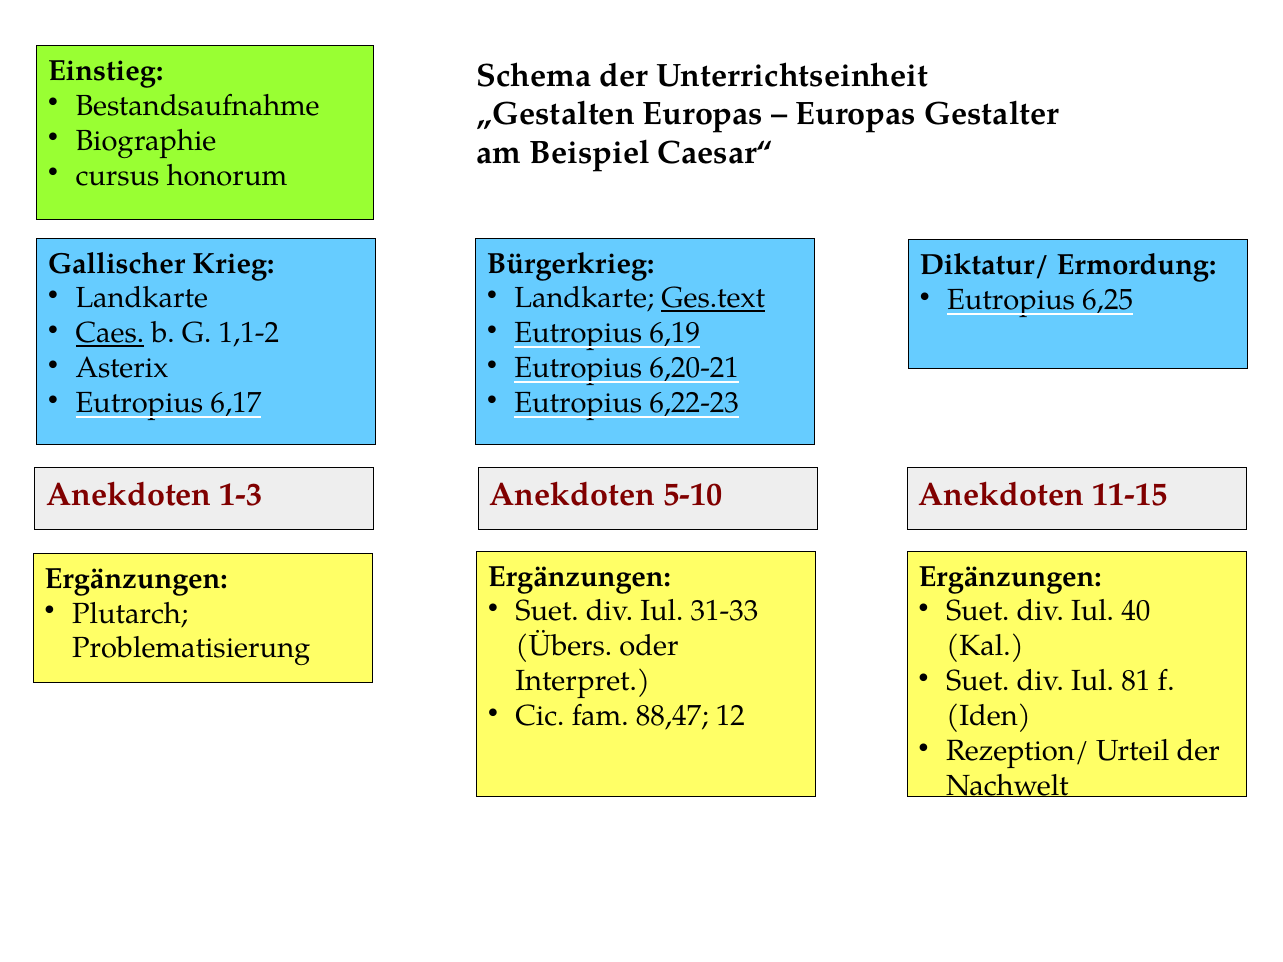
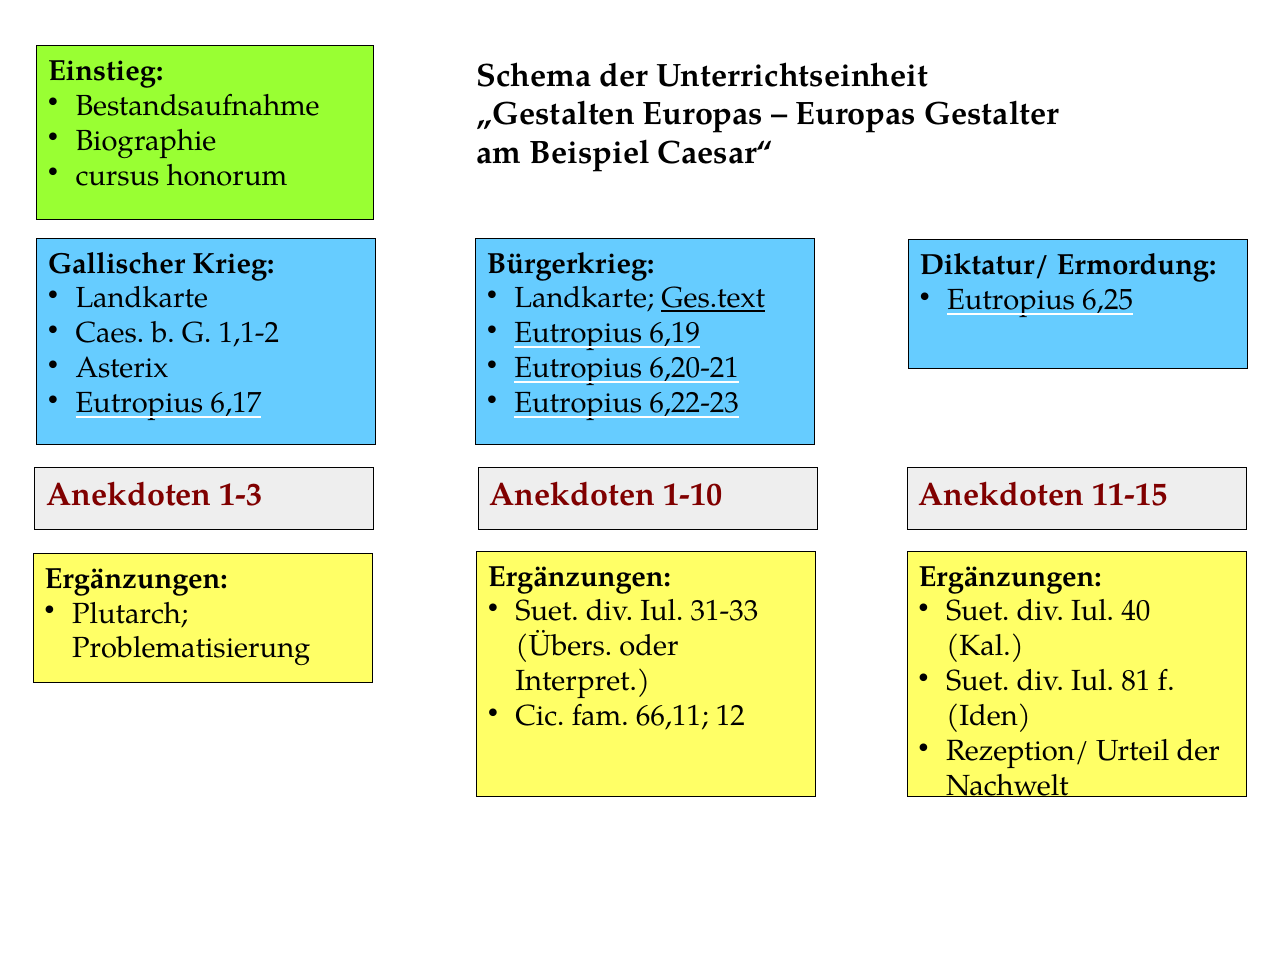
Caes underline: present -> none
5-10: 5-10 -> 1-10
88,47: 88,47 -> 66,11
